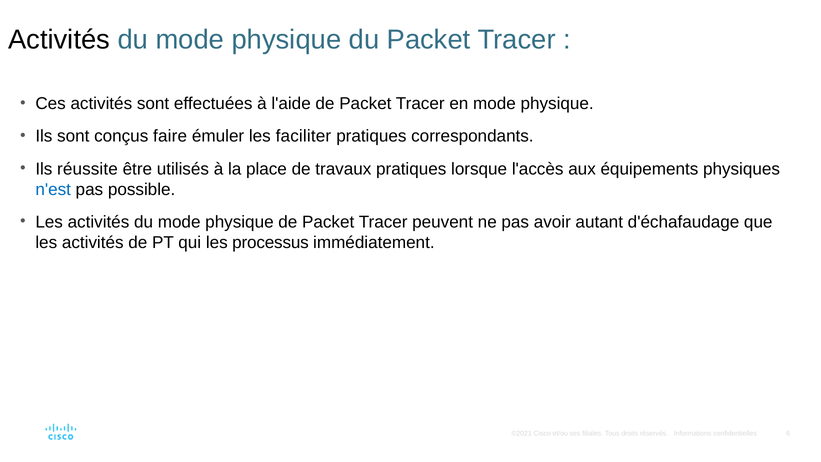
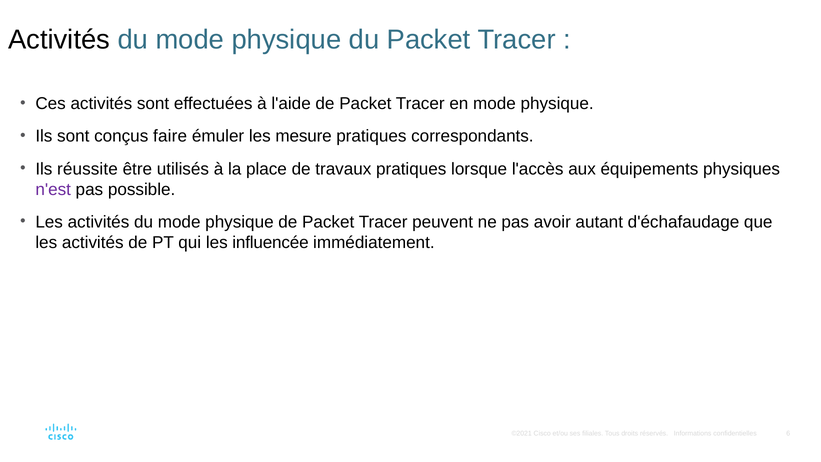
faciliter: faciliter -> mesure
n'est colour: blue -> purple
processus: processus -> influencée
